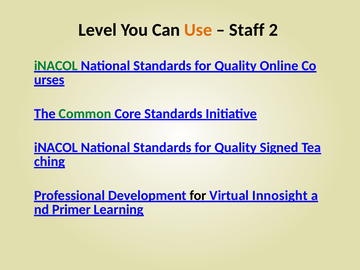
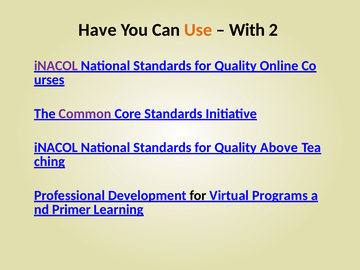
Level: Level -> Have
Staff: Staff -> With
iNACOL at (56, 66) colour: green -> purple
Common colour: green -> purple
Signed: Signed -> Above
Innosight: Innosight -> Programs
